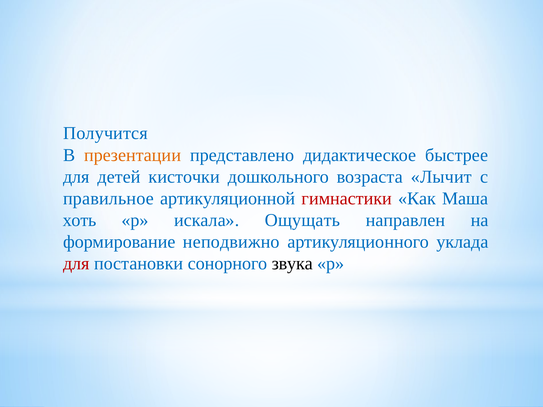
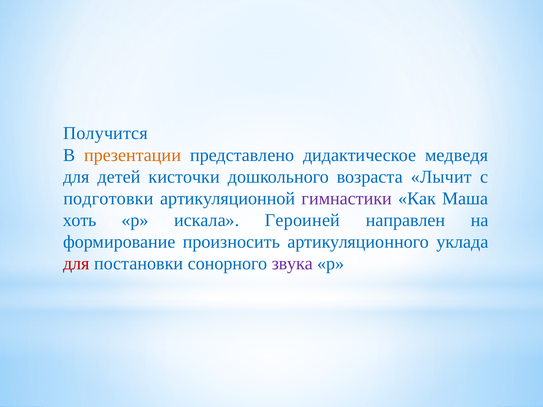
быстрее: быстрее -> медведя
правильное: правильное -> подготовки
гимнастики colour: red -> purple
Ощущать: Ощущать -> Героиней
неподвижно: неподвижно -> произносить
звука colour: black -> purple
